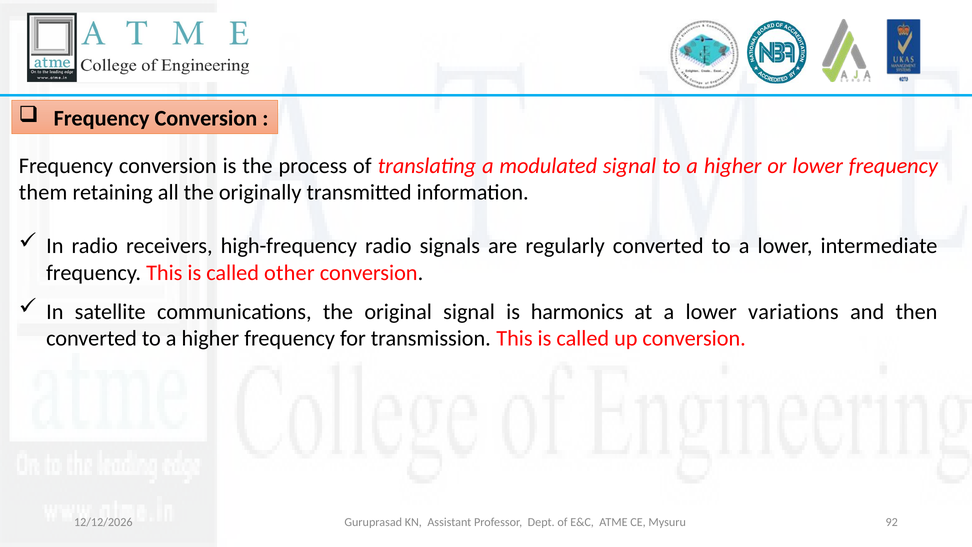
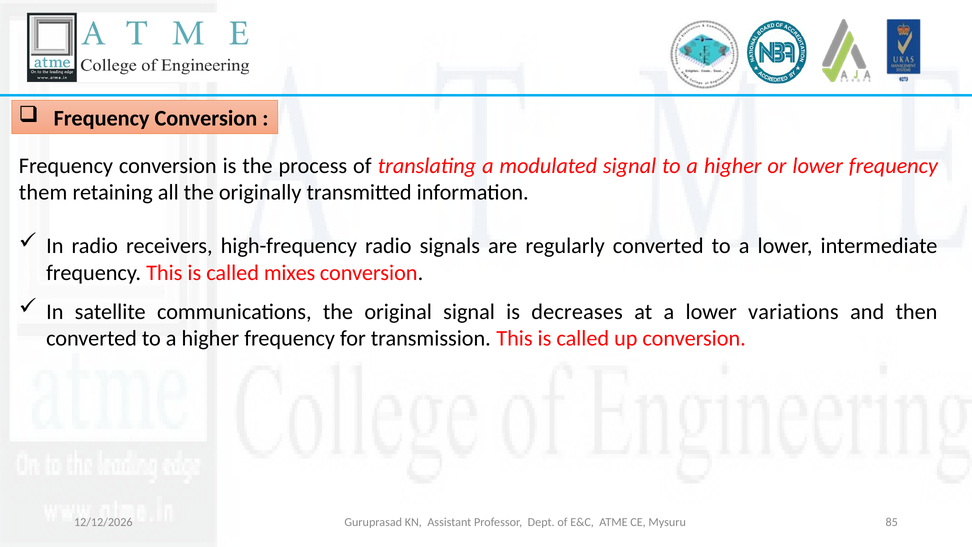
other: other -> mixes
harmonics: harmonics -> decreases
92: 92 -> 85
